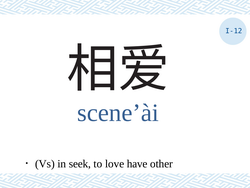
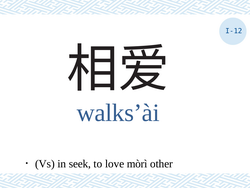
scene’ài: scene’ài -> walks’ài
have: have -> mòrì
